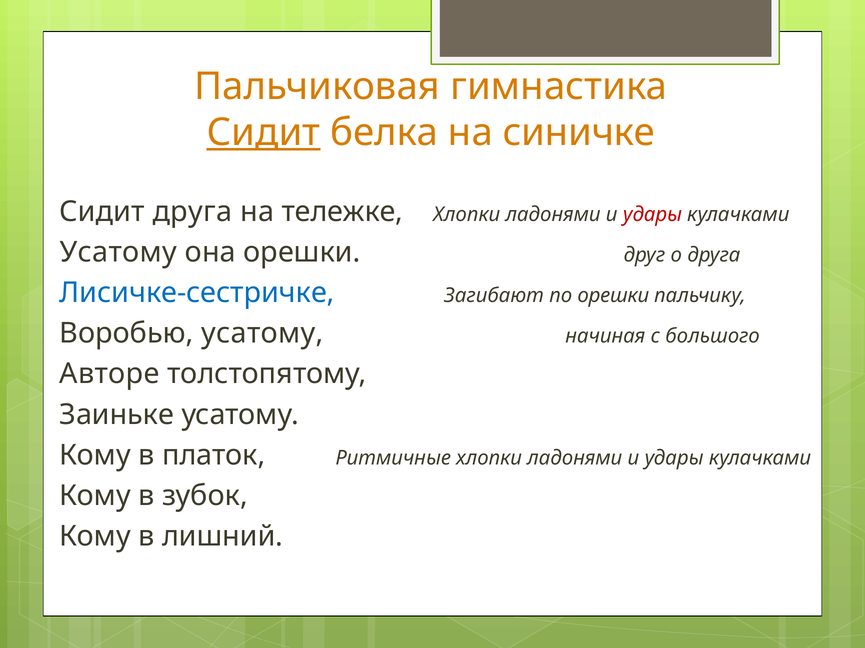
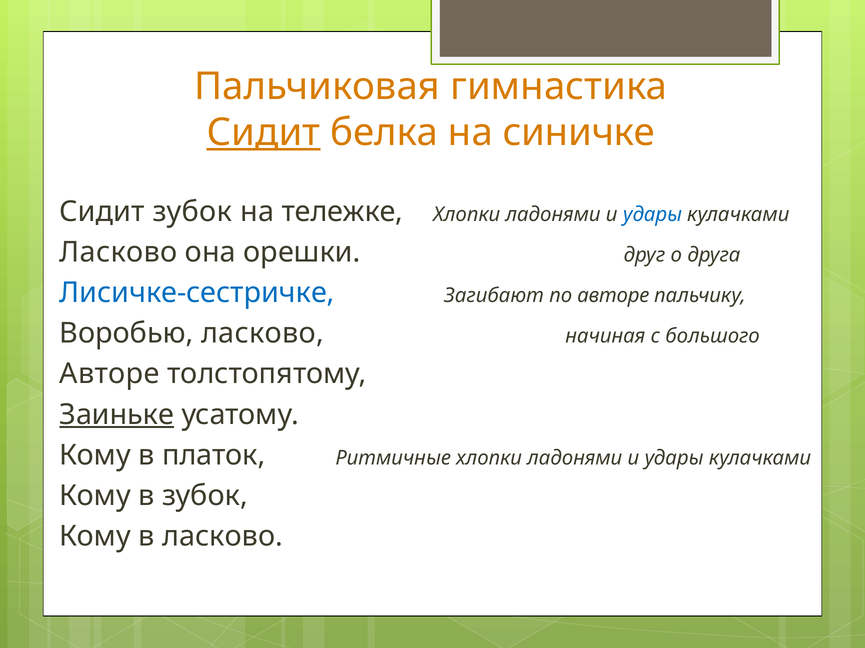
Сидит друга: друга -> зубок
удары at (652, 215) colour: red -> blue
Усатому at (118, 253): Усатому -> Ласково
по орешки: орешки -> авторе
Воробью усатому: усатому -> ласково
Заиньке underline: none -> present
в лишний: лишний -> ласково
